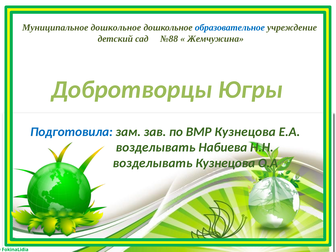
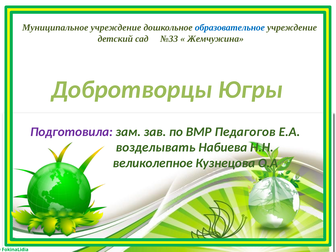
Муниципальное дошкольное: дошкольное -> учреждение
№88: №88 -> №33
Подготовила colour: blue -> purple
ВМР Кузнецова: Кузнецова -> Педагогов
возделывать at (153, 163): возделывать -> великолепное
